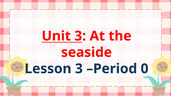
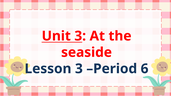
0: 0 -> 6
